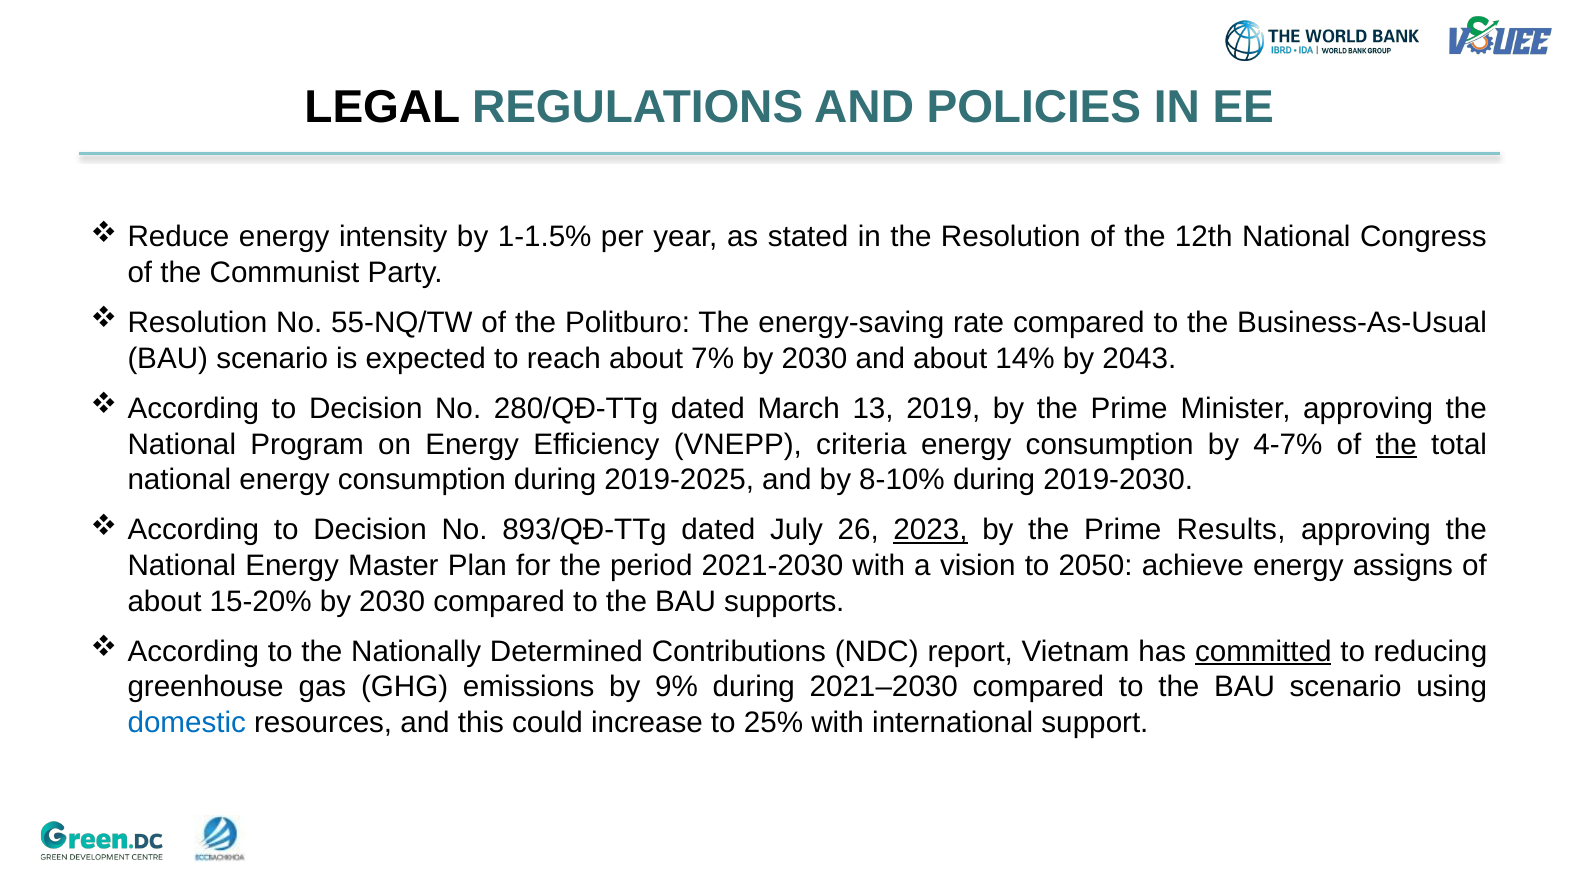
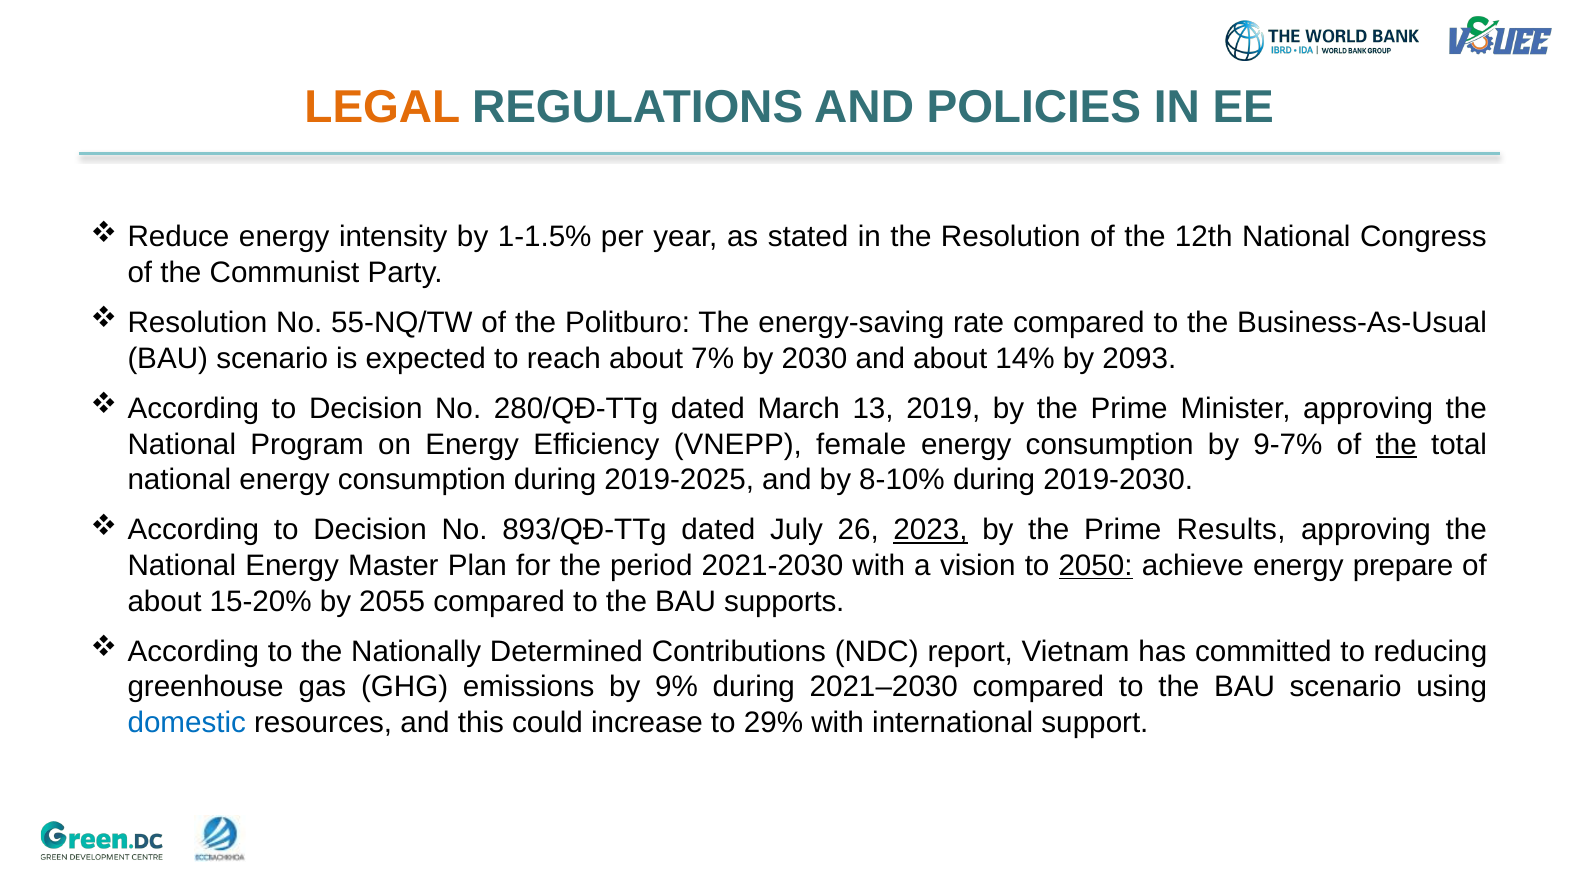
LEGAL colour: black -> orange
2043: 2043 -> 2093
criteria: criteria -> female
4-7%: 4-7% -> 9-7%
2050 underline: none -> present
assigns: assigns -> prepare
15-20% by 2030: 2030 -> 2055
committed underline: present -> none
25%: 25% -> 29%
